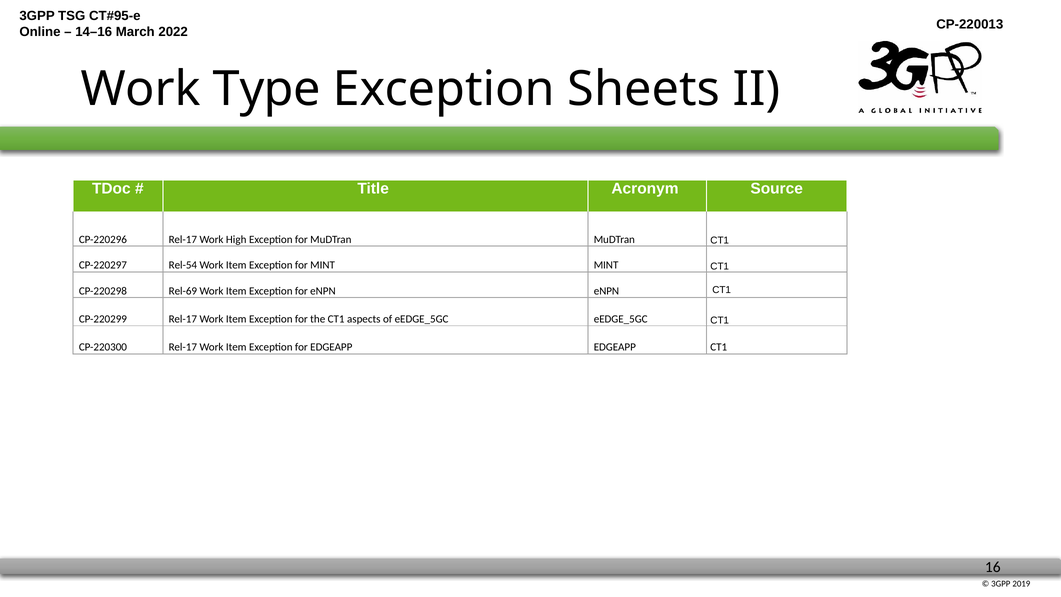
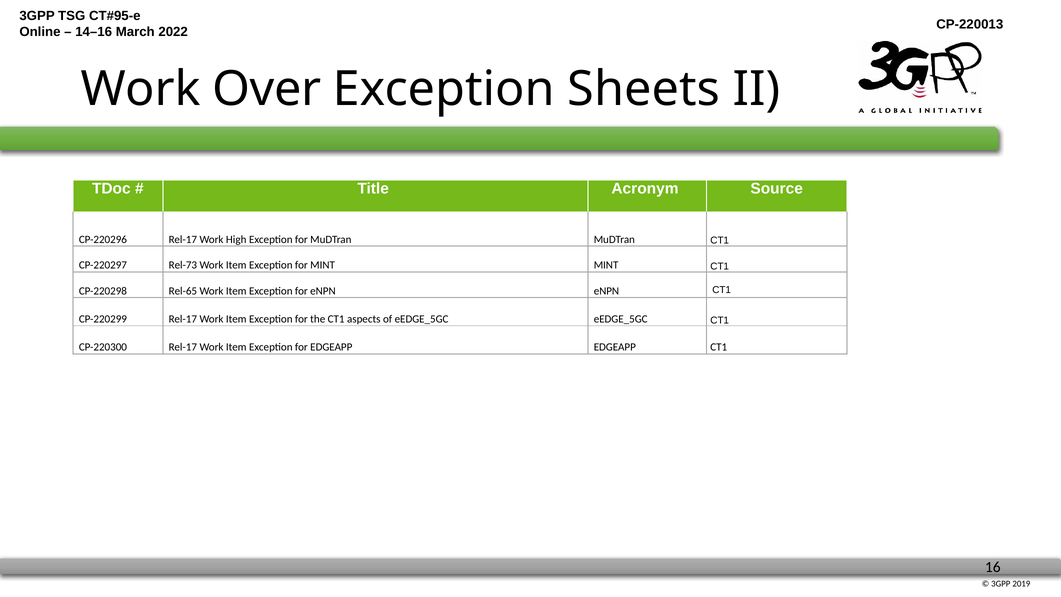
Type: Type -> Over
Rel-54: Rel-54 -> Rel-73
Rel-69: Rel-69 -> Rel-65
